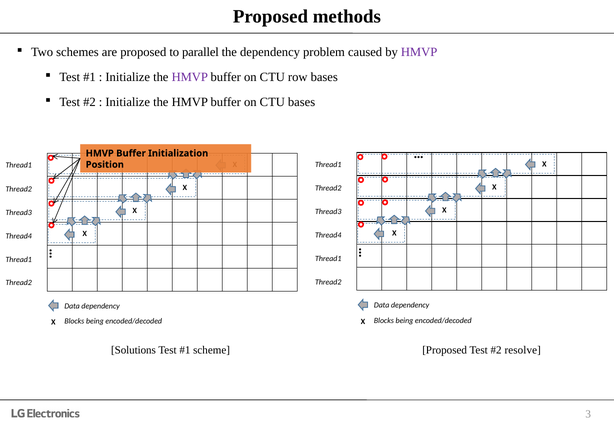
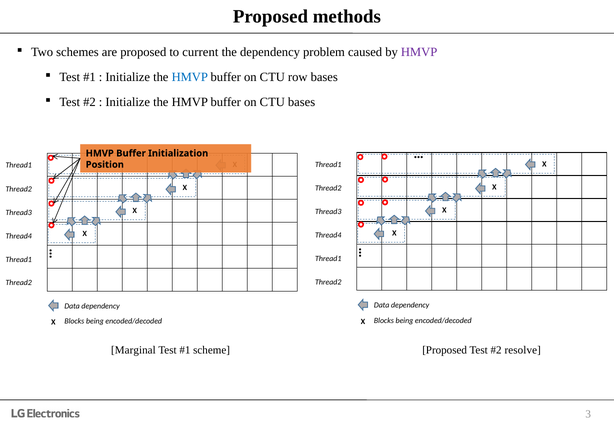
parallel: parallel -> current
HMVP at (190, 77) colour: purple -> blue
Solutions: Solutions -> Marginal
